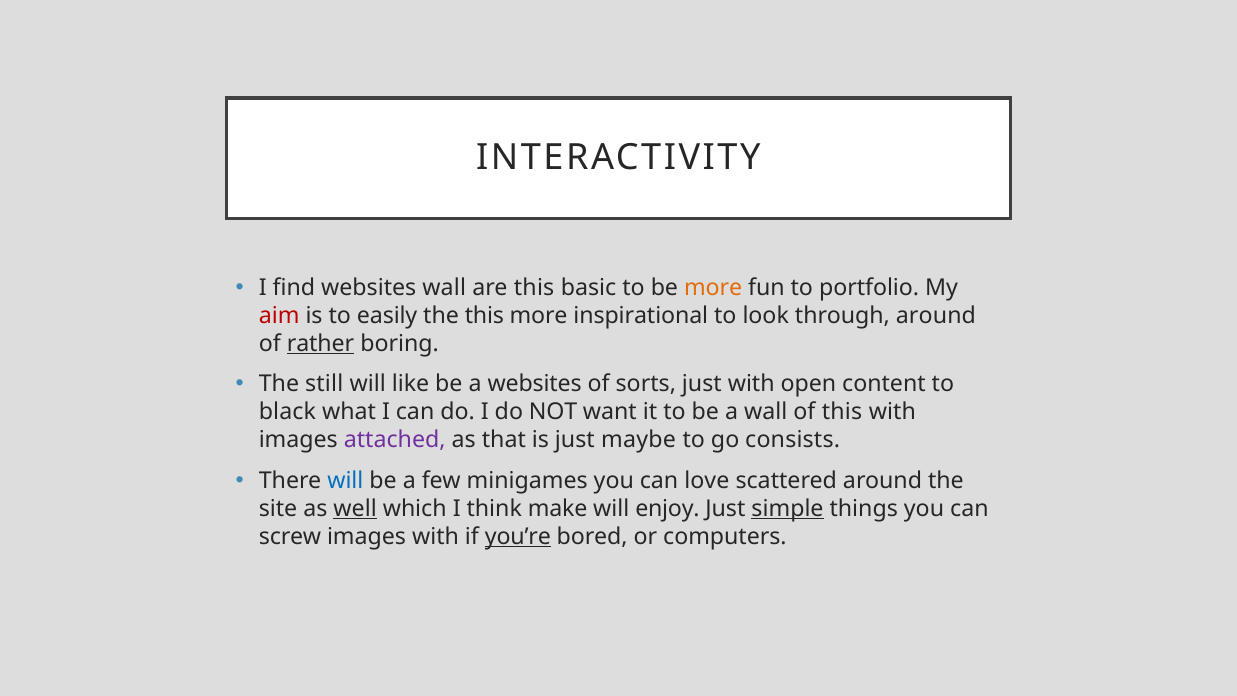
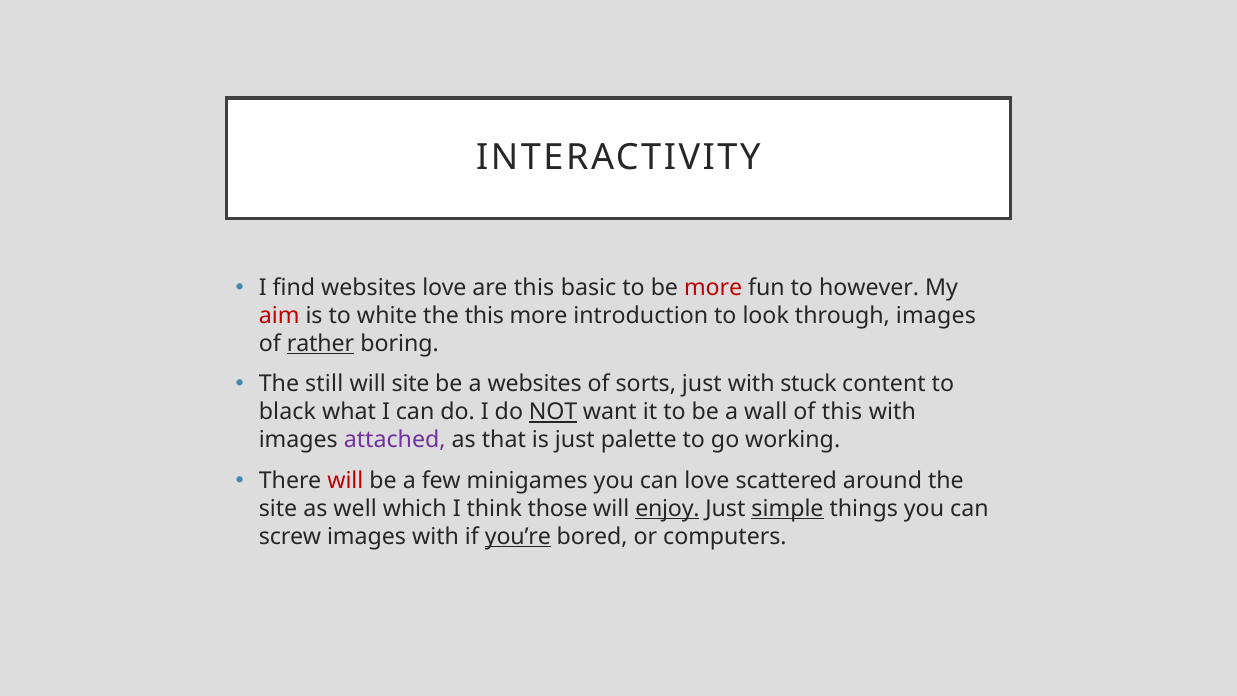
websites wall: wall -> love
more at (713, 288) colour: orange -> red
portfolio: portfolio -> however
easily: easily -> white
inspirational: inspirational -> introduction
through around: around -> images
will like: like -> site
open: open -> stuck
NOT underline: none -> present
maybe: maybe -> palette
consists: consists -> working
will at (345, 481) colour: blue -> red
well underline: present -> none
make: make -> those
enjoy underline: none -> present
